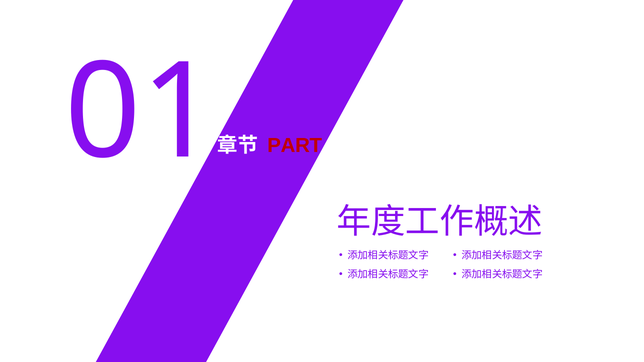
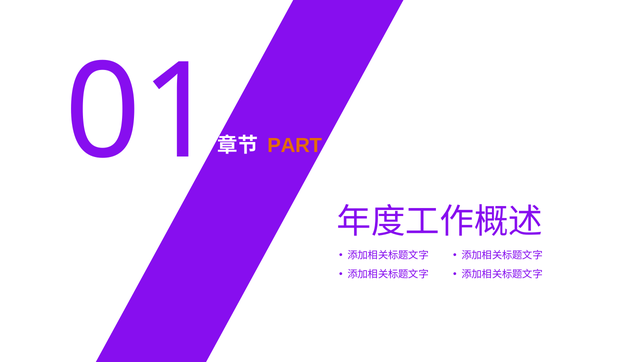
PART colour: red -> orange
